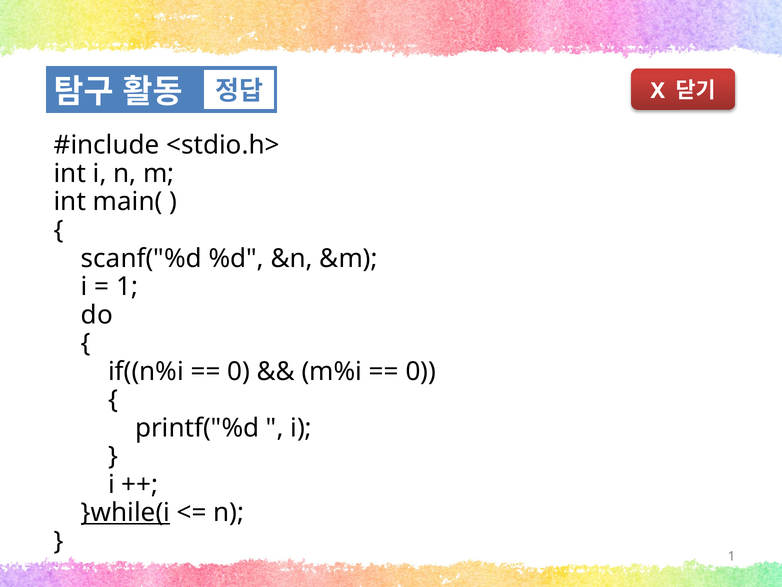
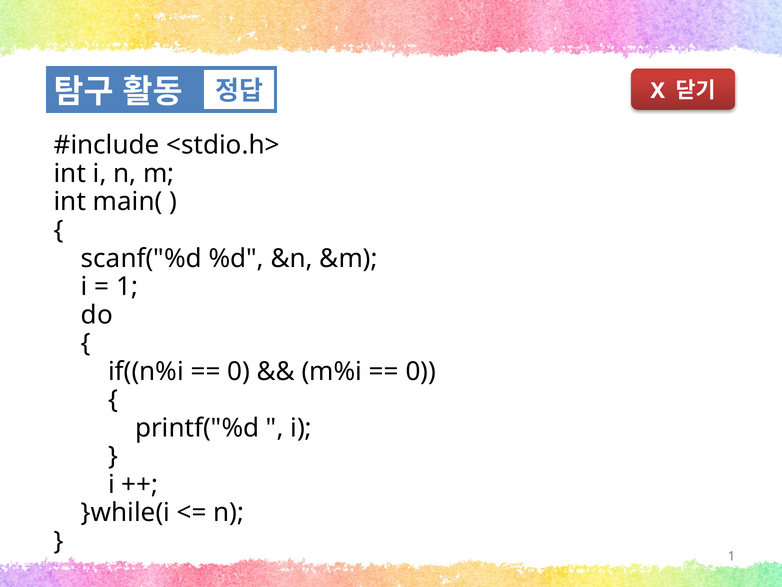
}while(i underline: present -> none
